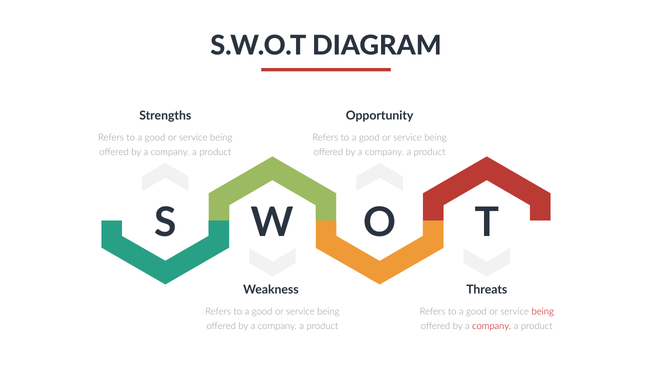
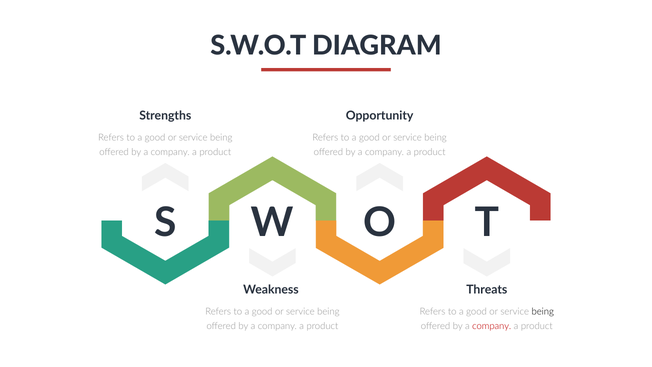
being at (543, 311) colour: red -> black
